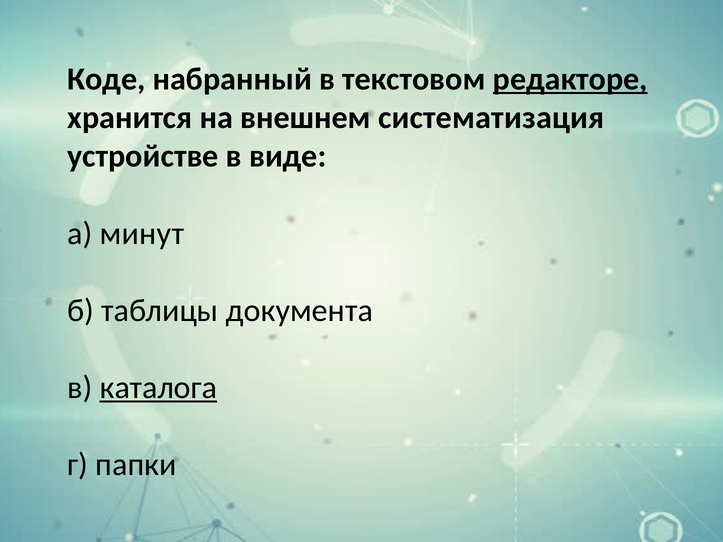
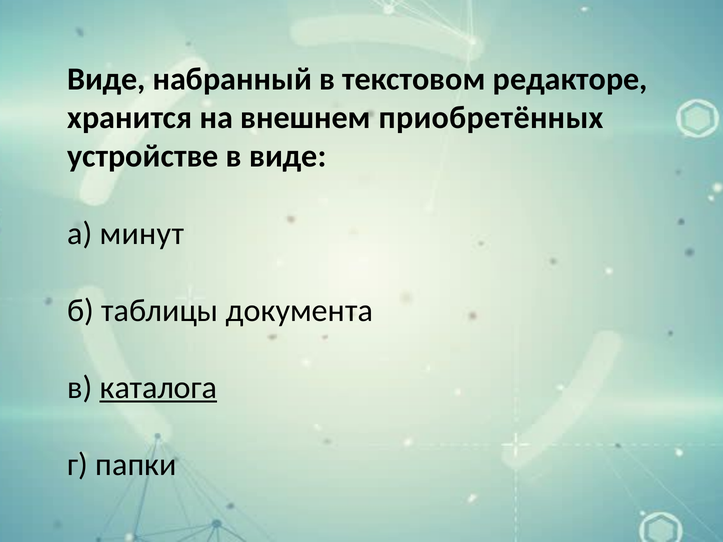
Коде at (106, 79): Коде -> Виде
редакторе underline: present -> none
систематизация: систематизация -> приобретённых
